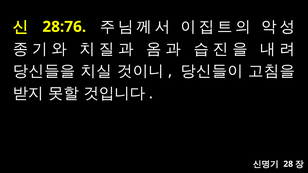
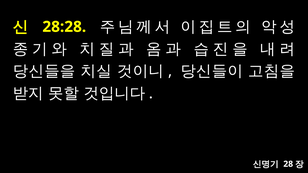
28:76: 28:76 -> 28:28
